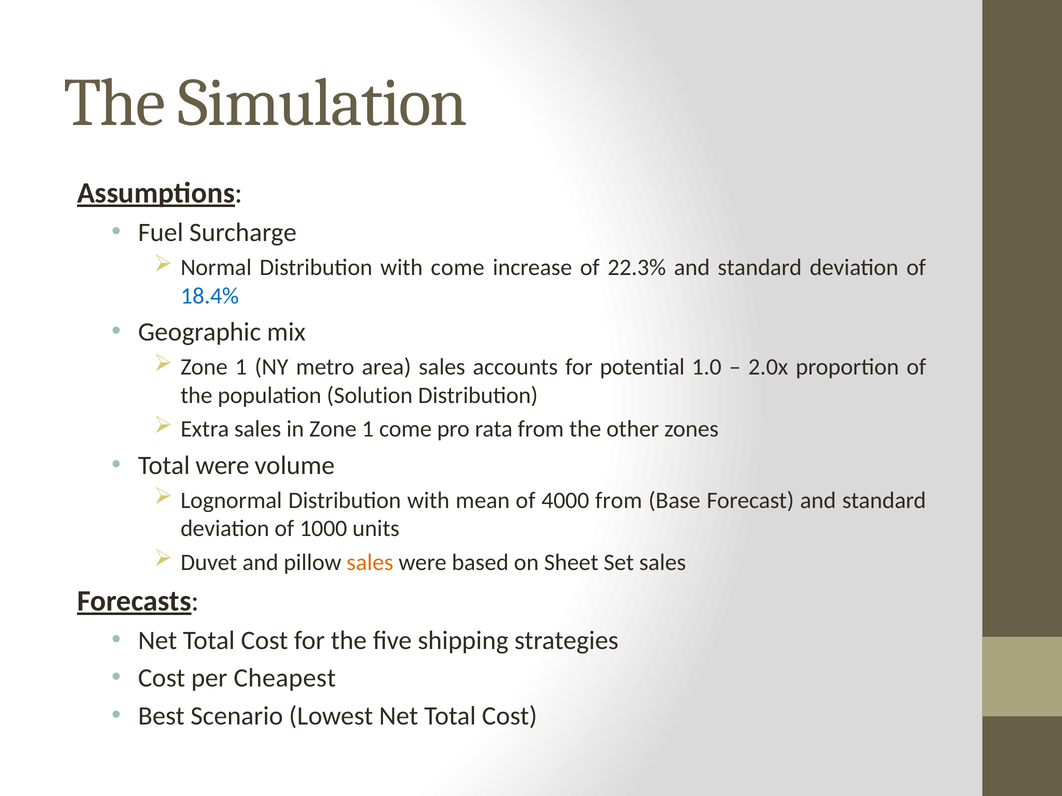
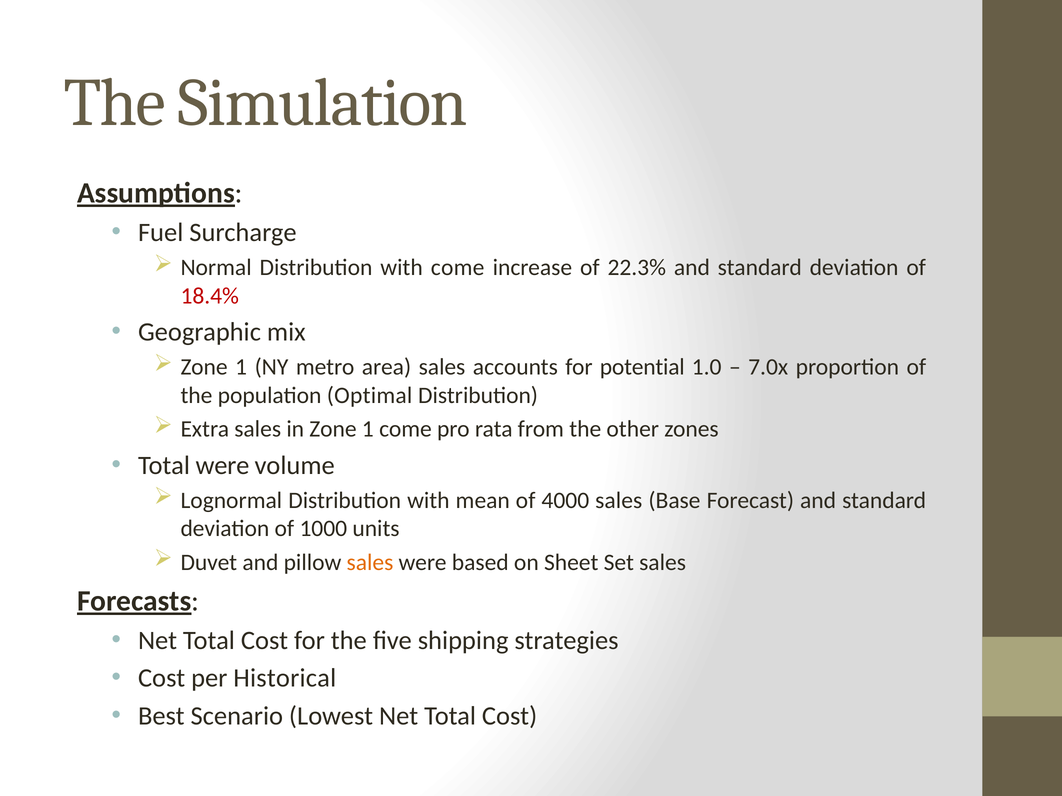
18.4% colour: blue -> red
2.0x: 2.0x -> 7.0x
Solution: Solution -> Optimal
4000 from: from -> sales
Cheapest: Cheapest -> Historical
